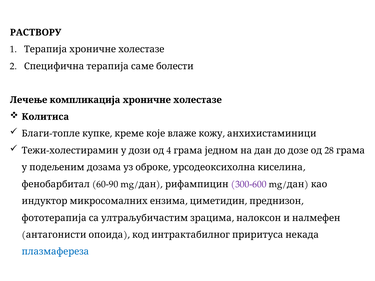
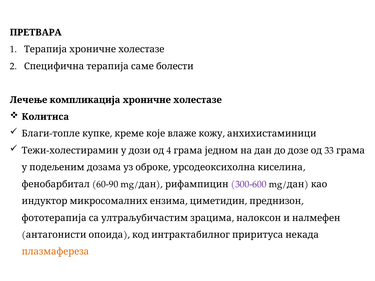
РАСТВОРУ: РАСТВОРУ -> ПРЕТВАРА
28: 28 -> 33
плазмафереза colour: blue -> orange
